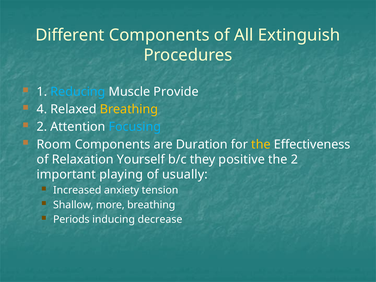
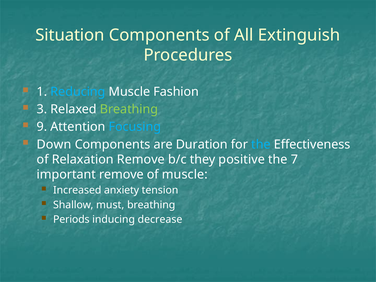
Different: Different -> Situation
Provide: Provide -> Fashion
4: 4 -> 3
Breathing at (129, 109) colour: yellow -> light green
2 at (42, 127): 2 -> 9
Room: Room -> Down
the at (261, 144) colour: yellow -> light blue
Relaxation Yourself: Yourself -> Remove
the 2: 2 -> 7
important playing: playing -> remove
of usually: usually -> muscle
more: more -> must
